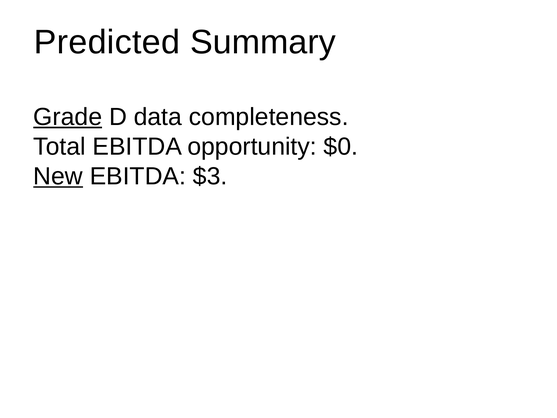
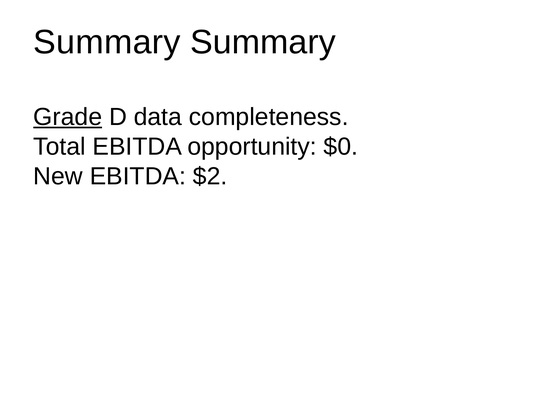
Predicted at (107, 42): Predicted -> Summary
New underline: present -> none
$3: $3 -> $2
